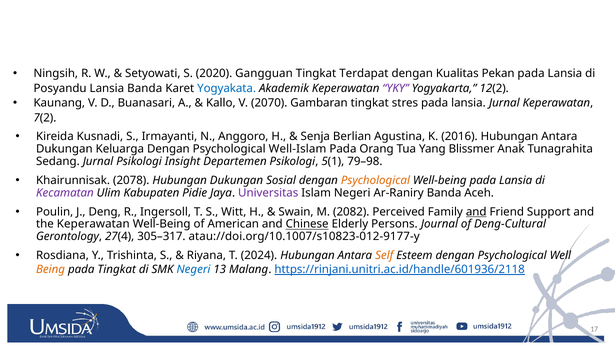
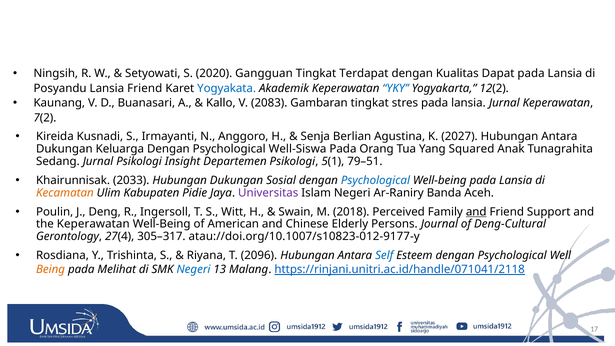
Pekan: Pekan -> Dapat
Lansia Banda: Banda -> Friend
YKY colour: purple -> blue
2070: 2070 -> 2083
2016: 2016 -> 2027
Well-Islam: Well-Islam -> Well-Siswa
Blissmer: Blissmer -> Squared
79–98: 79–98 -> 79–51
2078: 2078 -> 2033
Psychological at (375, 180) colour: orange -> blue
Kecamatan colour: purple -> orange
2082: 2082 -> 2018
Chinese underline: present -> none
2024: 2024 -> 2096
Self colour: orange -> blue
pada Tingkat: Tingkat -> Melihat
https://rinjani.unitri.ac.id/handle/601936/2118: https://rinjani.unitri.ac.id/handle/601936/2118 -> https://rinjani.unitri.ac.id/handle/071041/2118
